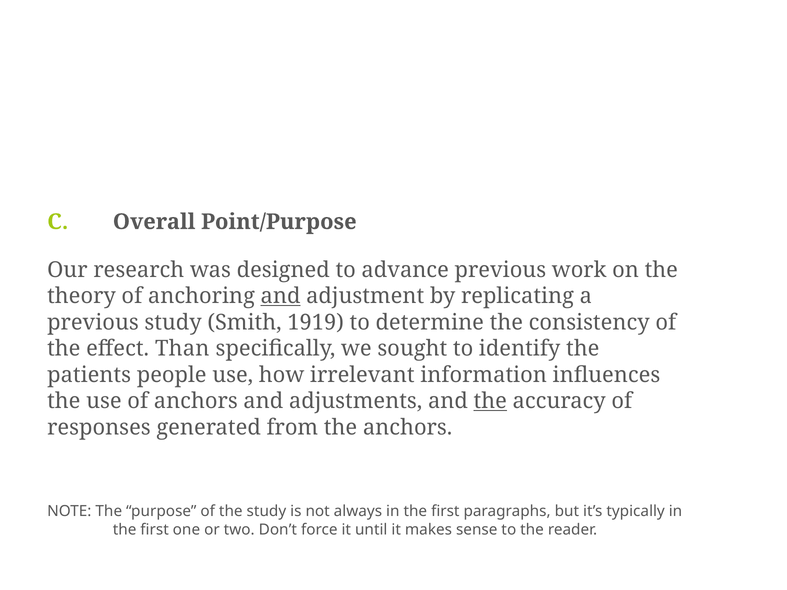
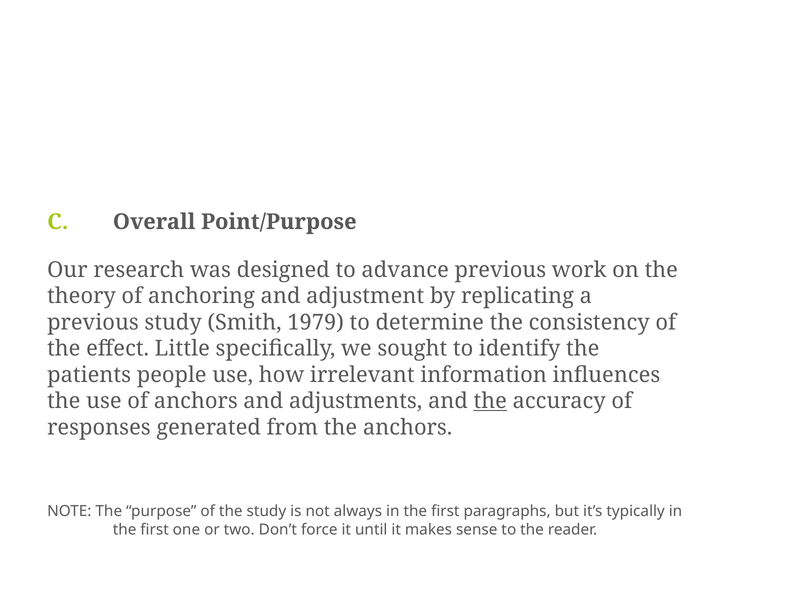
and at (281, 296) underline: present -> none
1919: 1919 -> 1979
Than: Than -> Little
